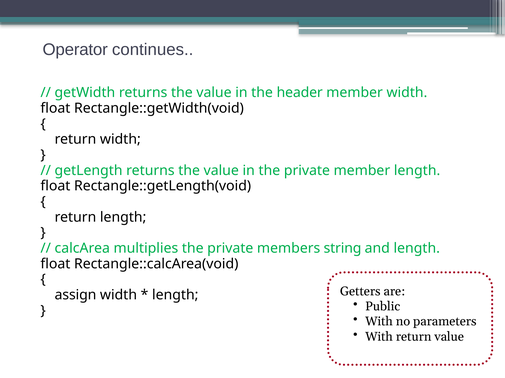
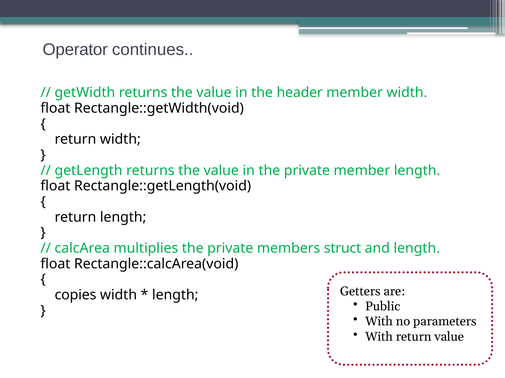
string: string -> struct
assign: assign -> copies
